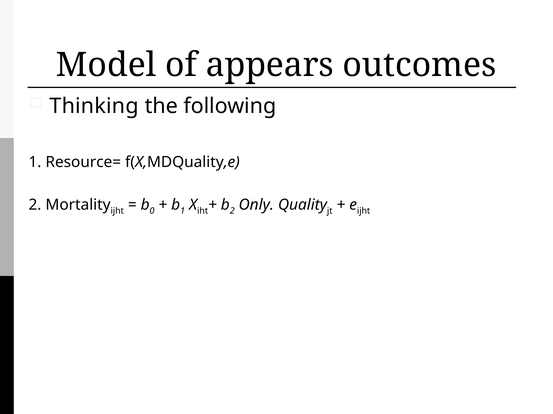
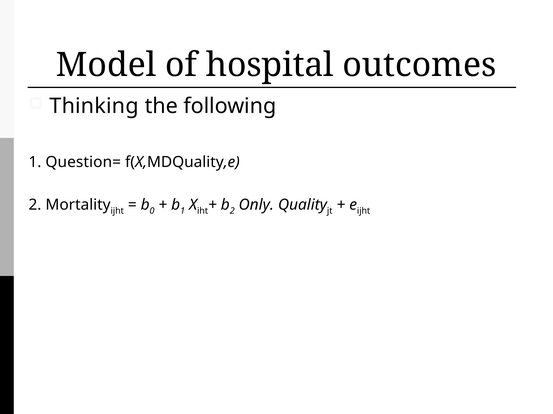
appears: appears -> hospital
Resource=: Resource= -> Question=
